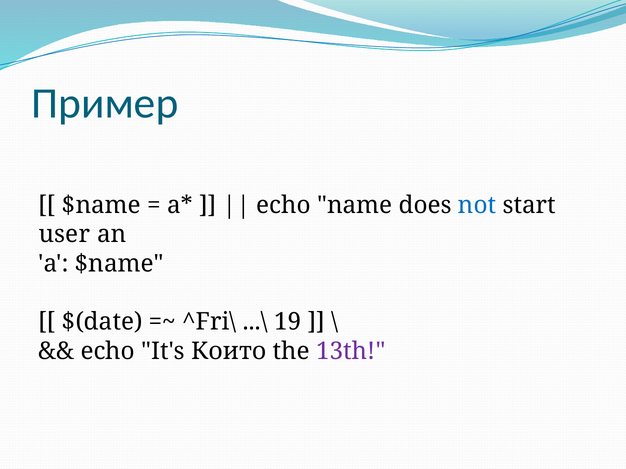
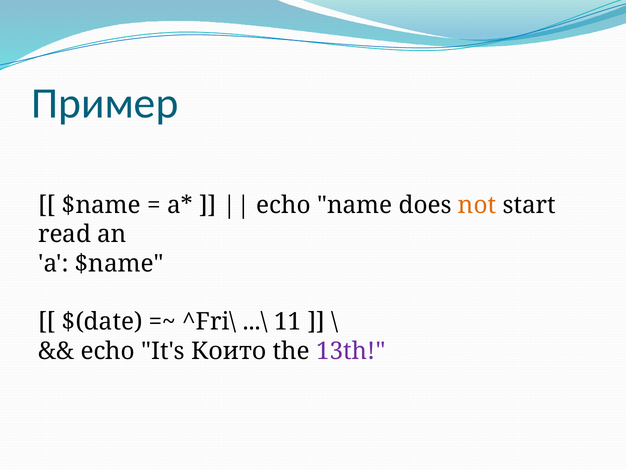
not colour: blue -> orange
user: user -> read
19: 19 -> 11
